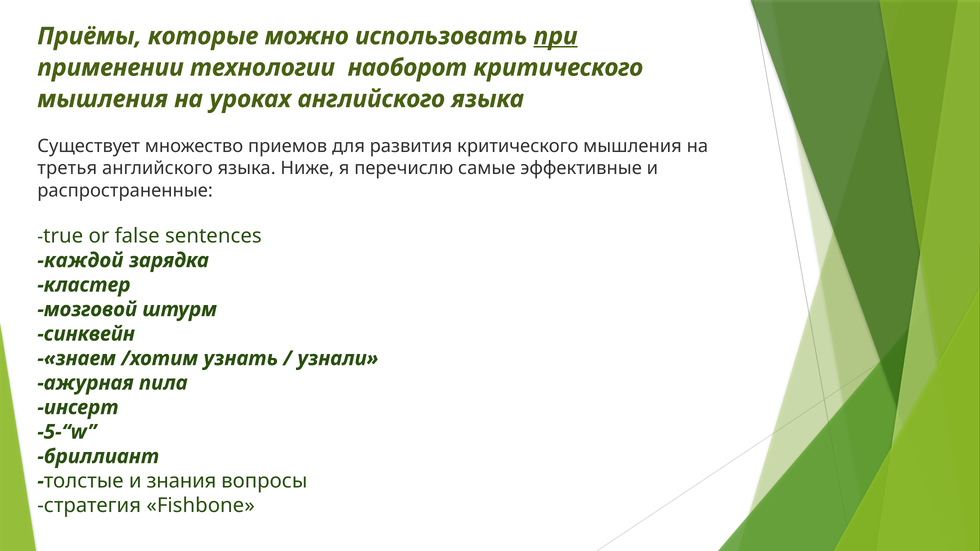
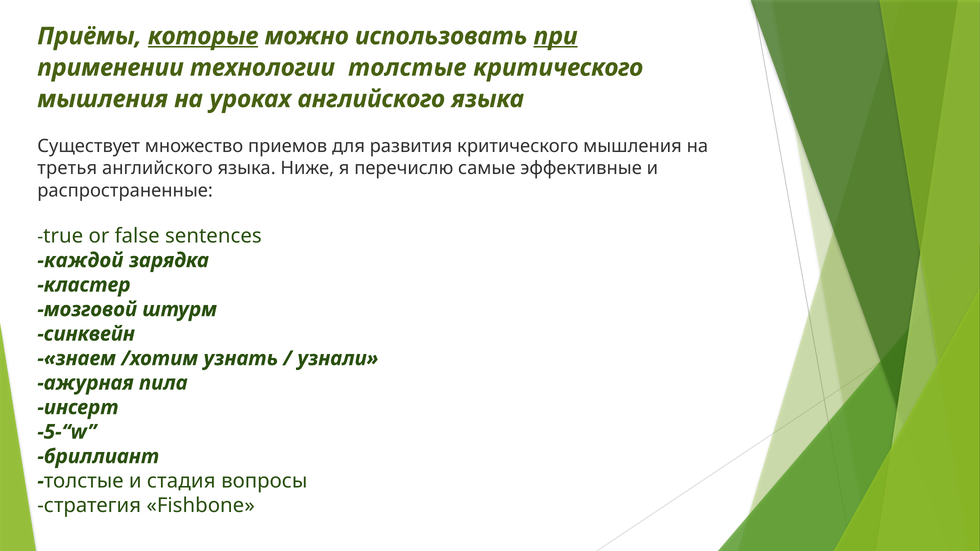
которые underline: none -> present
технологии наоборот: наоборот -> толстые
знания: знания -> стадия
